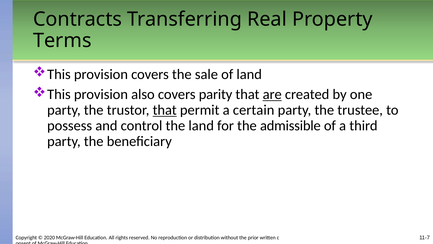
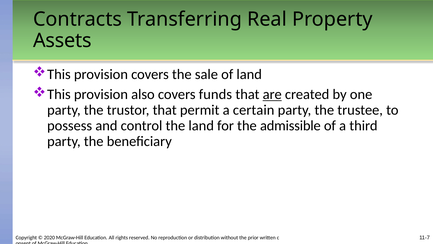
Terms: Terms -> Assets
parity: parity -> funds
that at (165, 110) underline: present -> none
